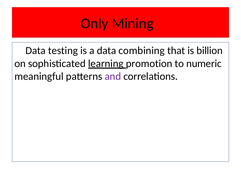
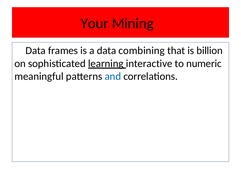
Only: Only -> Your
testing: testing -> frames
promotion: promotion -> interactive
and colour: purple -> blue
